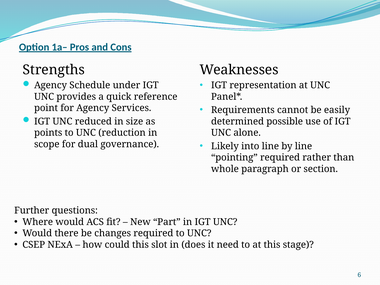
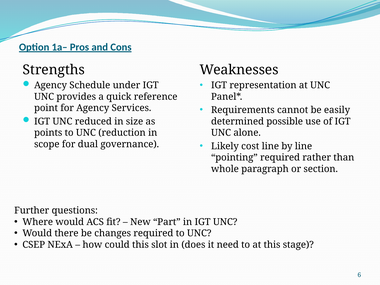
into: into -> cost
